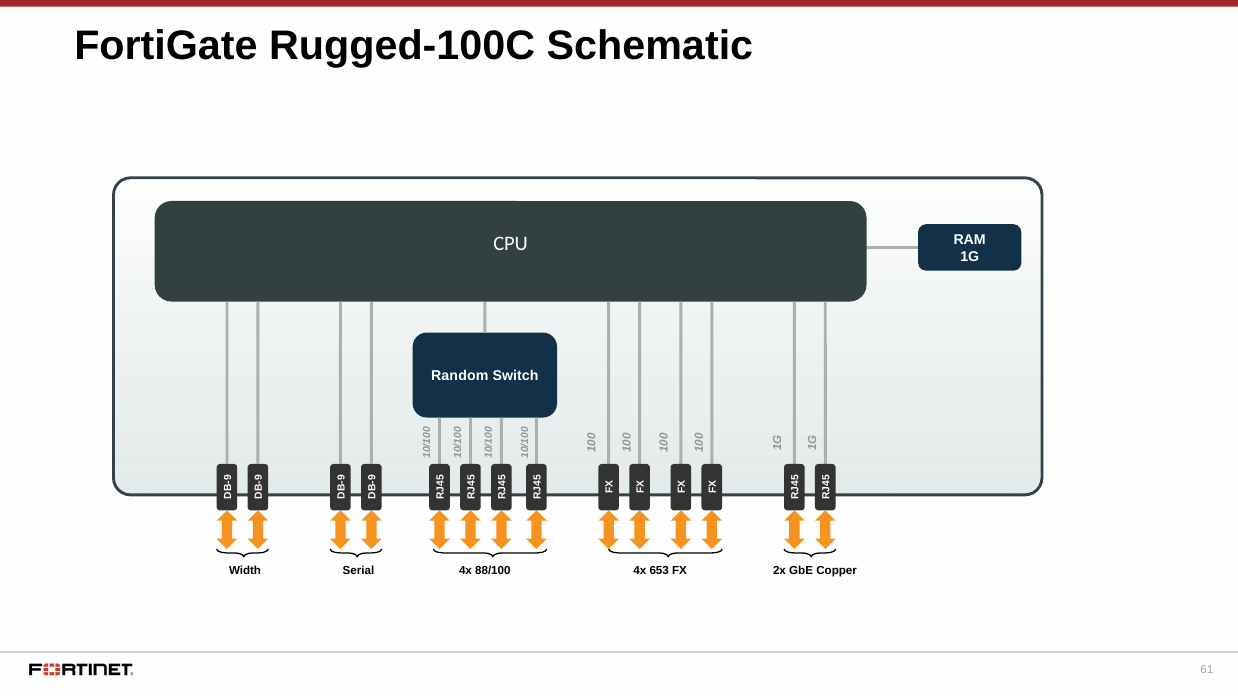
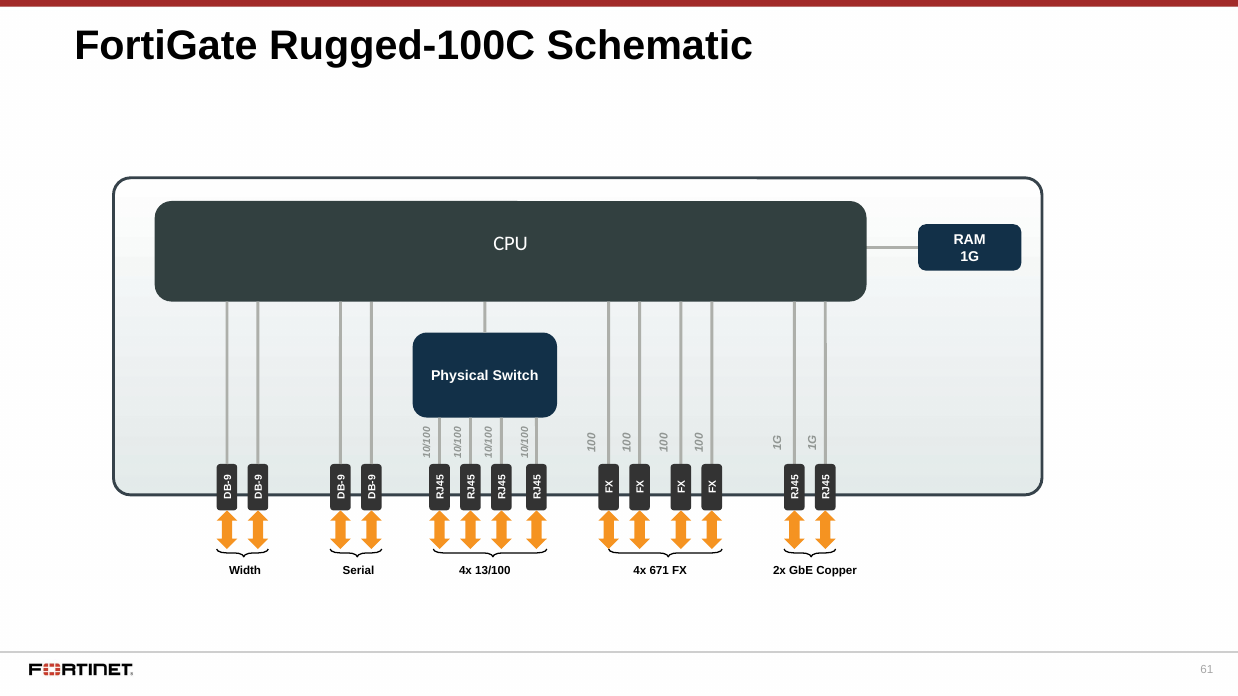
Random: Random -> Physical
88/100: 88/100 -> 13/100
653: 653 -> 671
